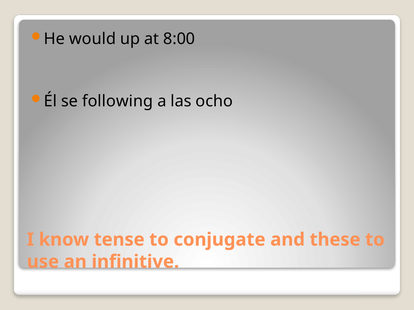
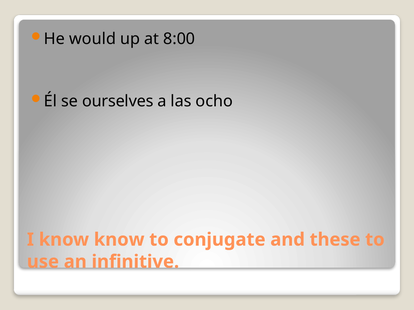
following: following -> ourselves
know tense: tense -> know
